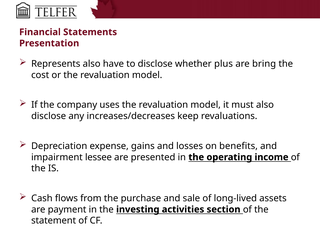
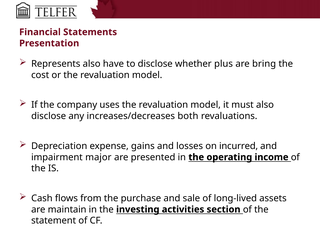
keep: keep -> both
benefits: benefits -> incurred
lessee: lessee -> major
payment: payment -> maintain
